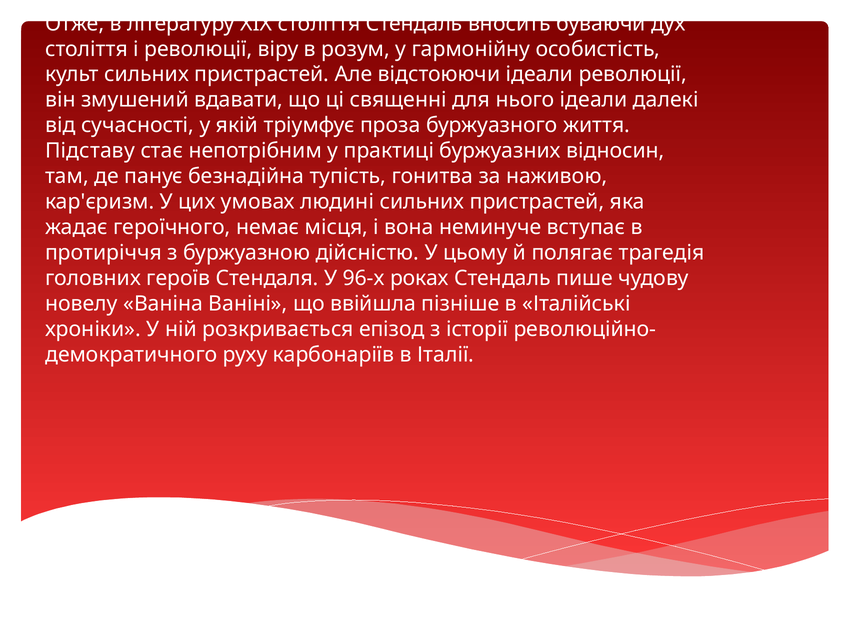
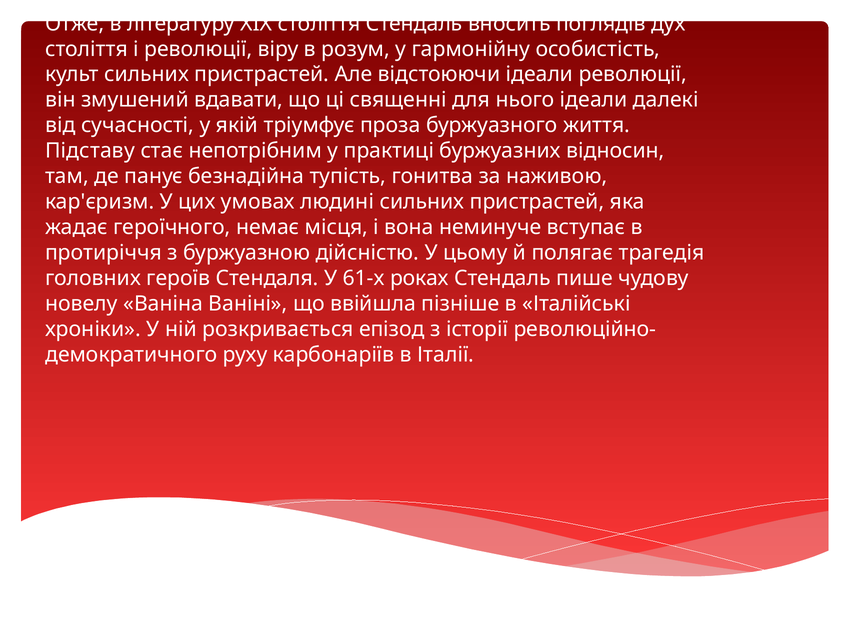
буваючи: буваючи -> поглядів
96-х: 96-х -> 61-х
